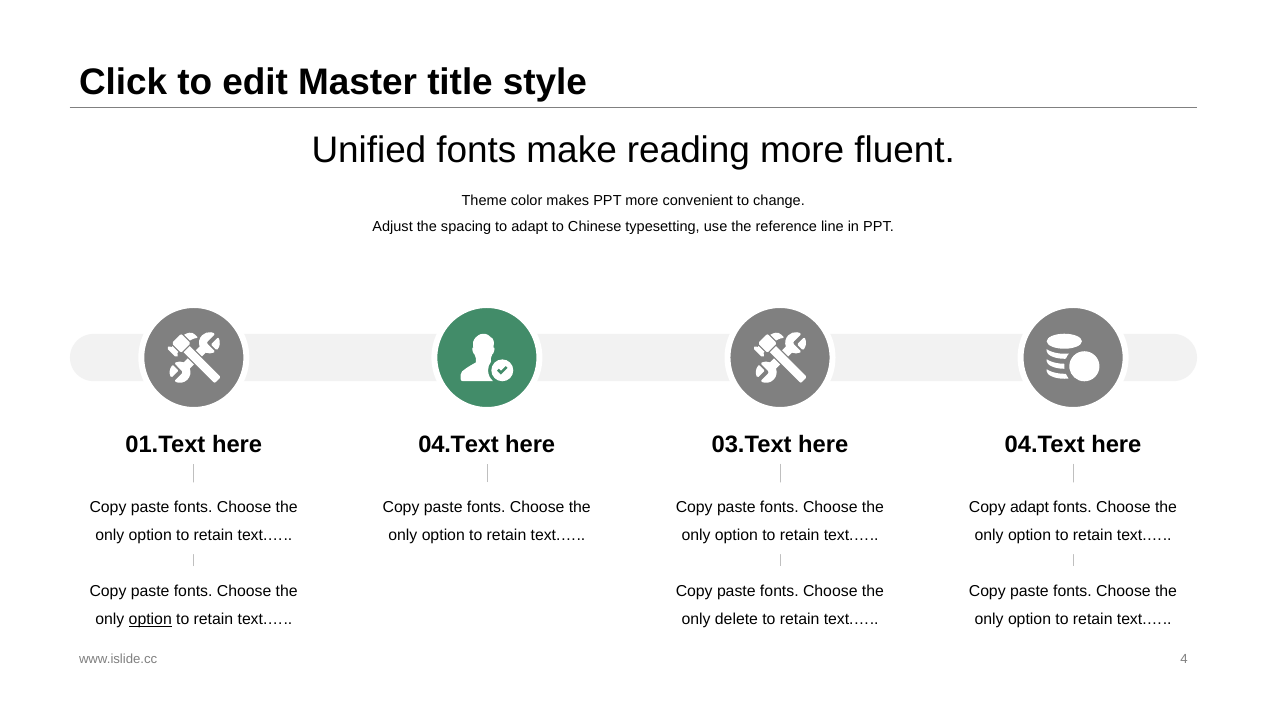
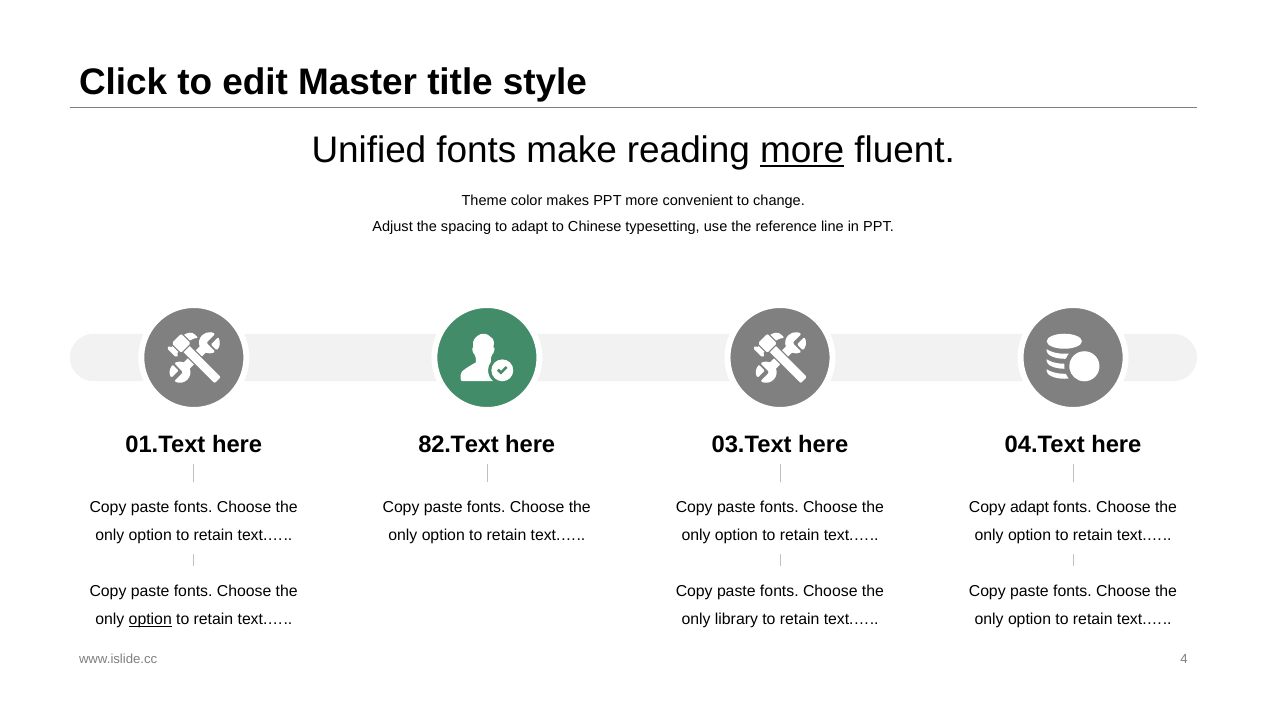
more at (802, 150) underline: none -> present
01.Text here 04.Text: 04.Text -> 82.Text
delete: delete -> library
